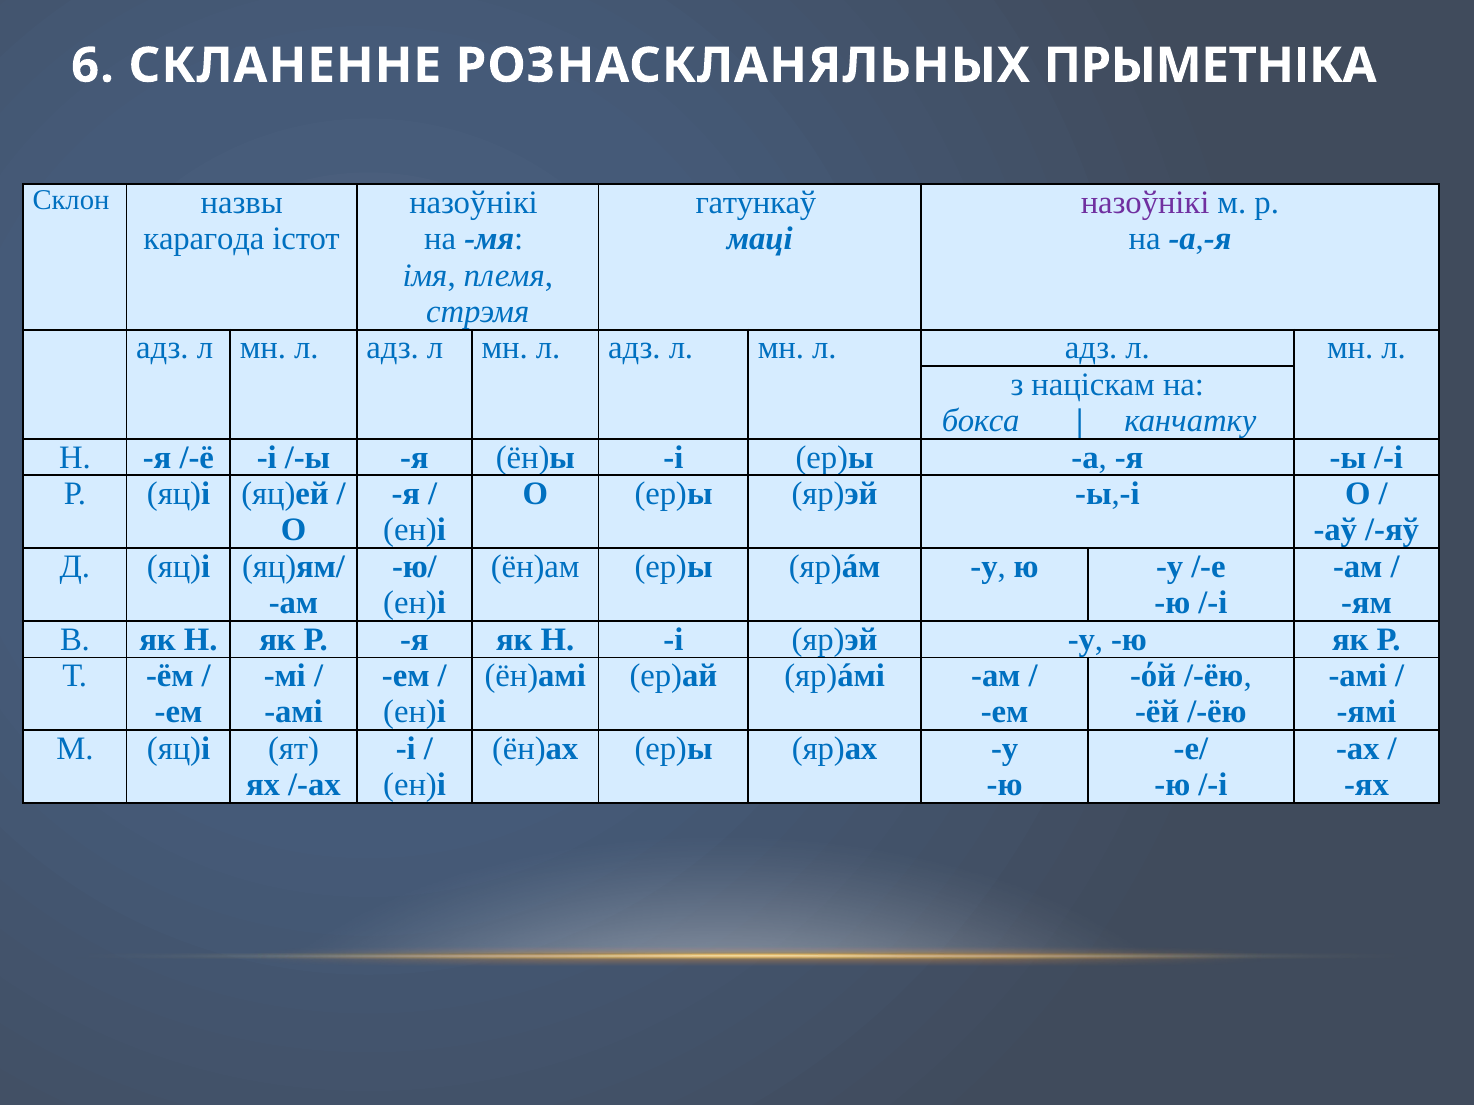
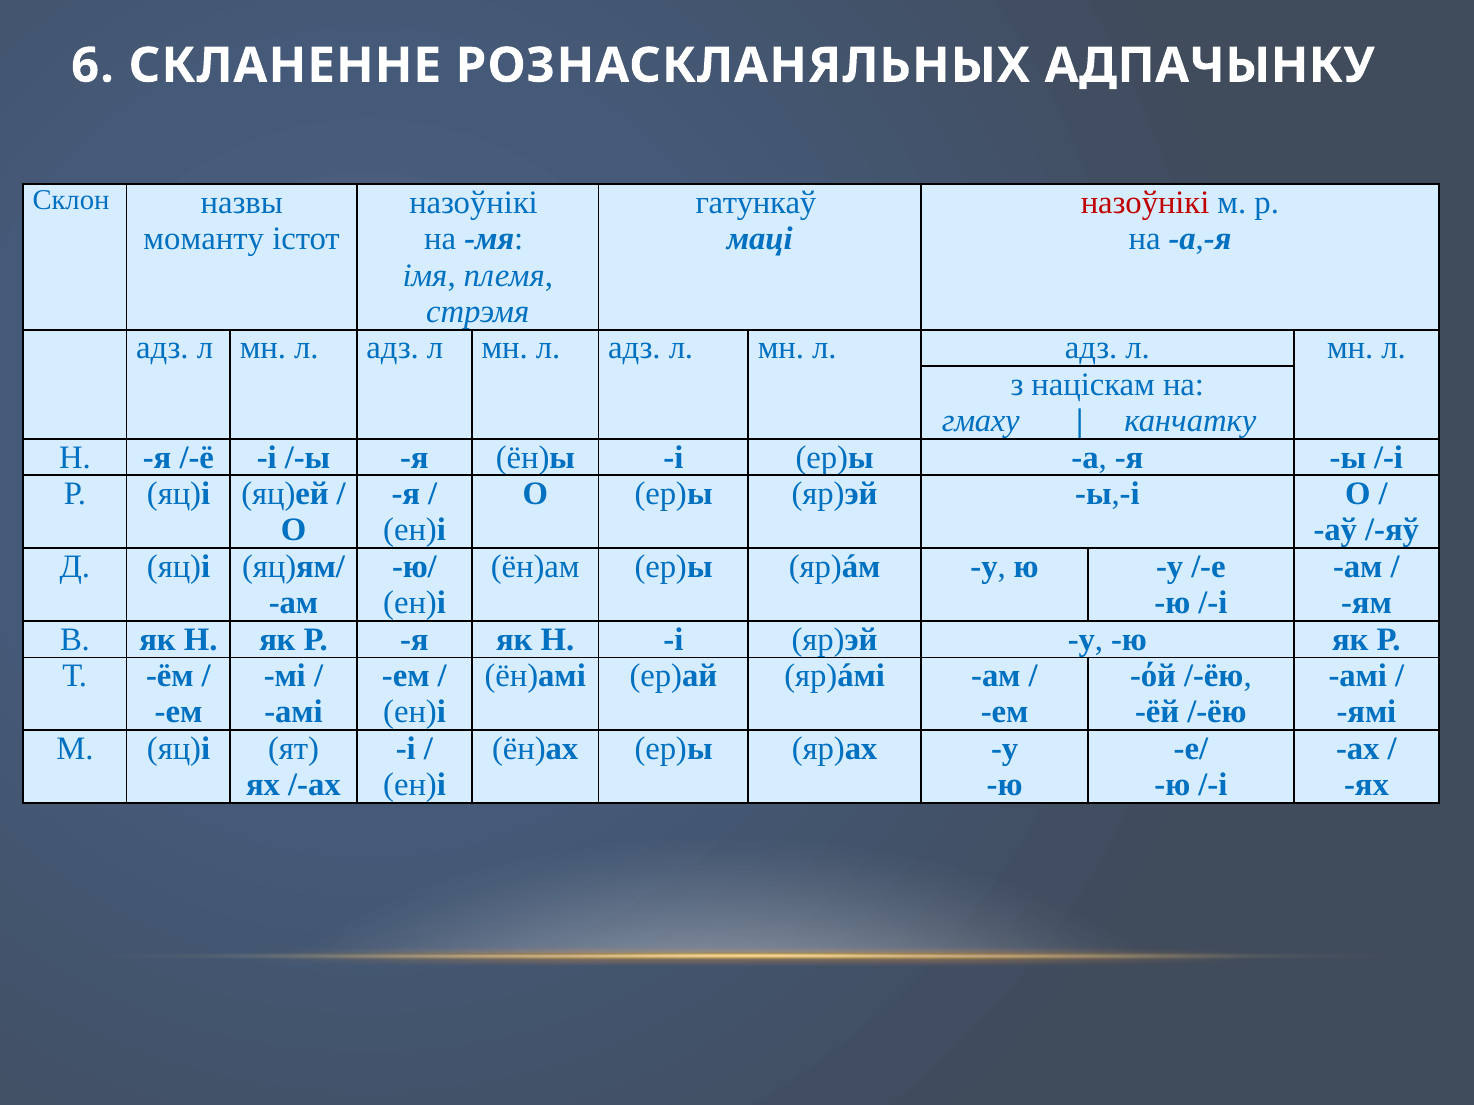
ПРЫМЕТНІКА: ПРЫМЕТНІКА -> АДПАЧЫНКУ
назоўнікі at (1145, 203) colour: purple -> red
карагода: карагода -> моманту
бокса: бокса -> гмаху
